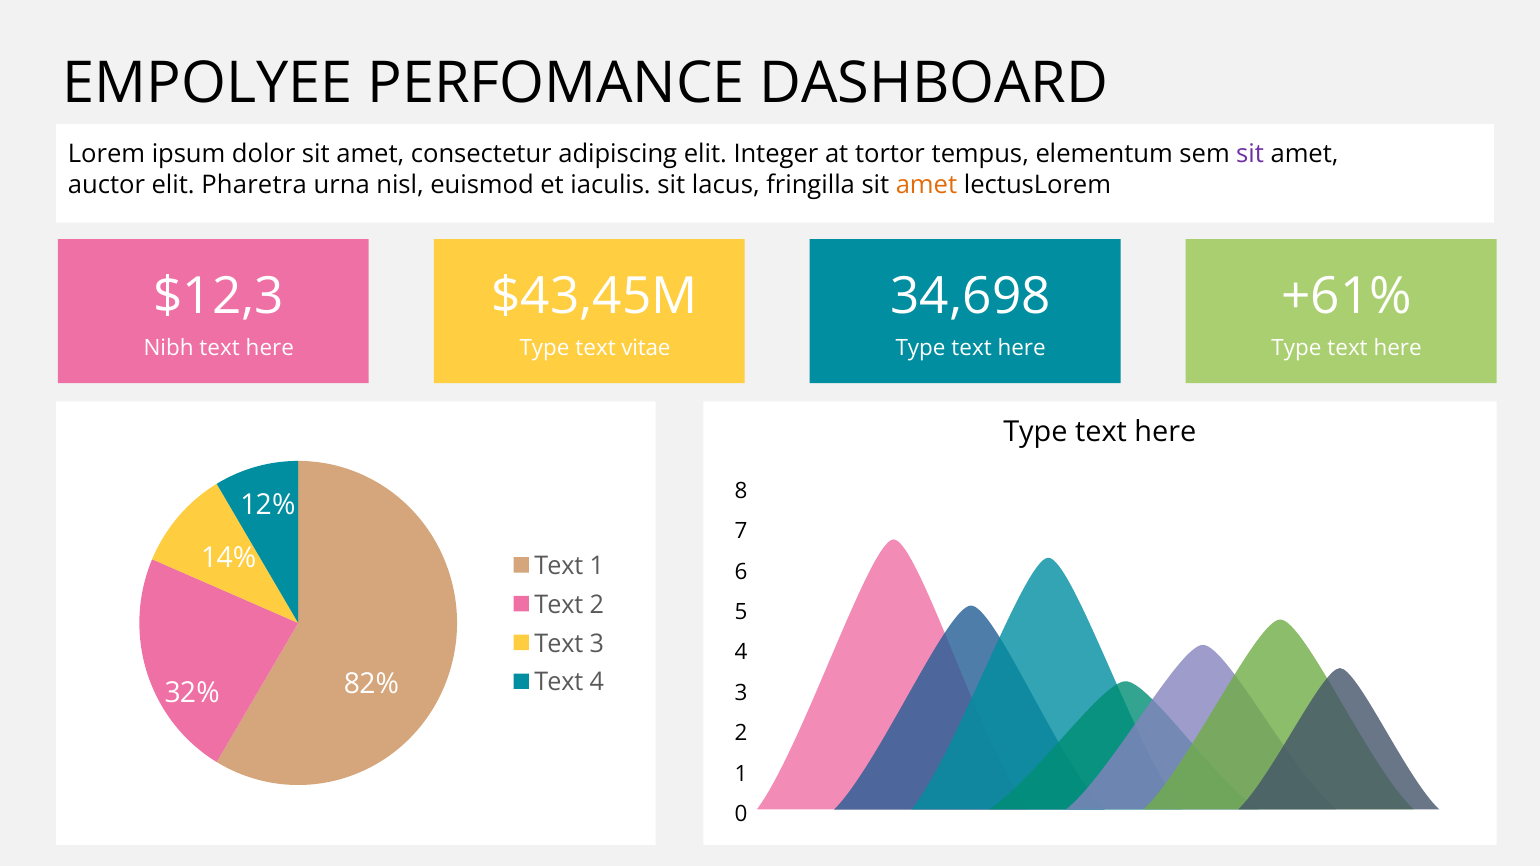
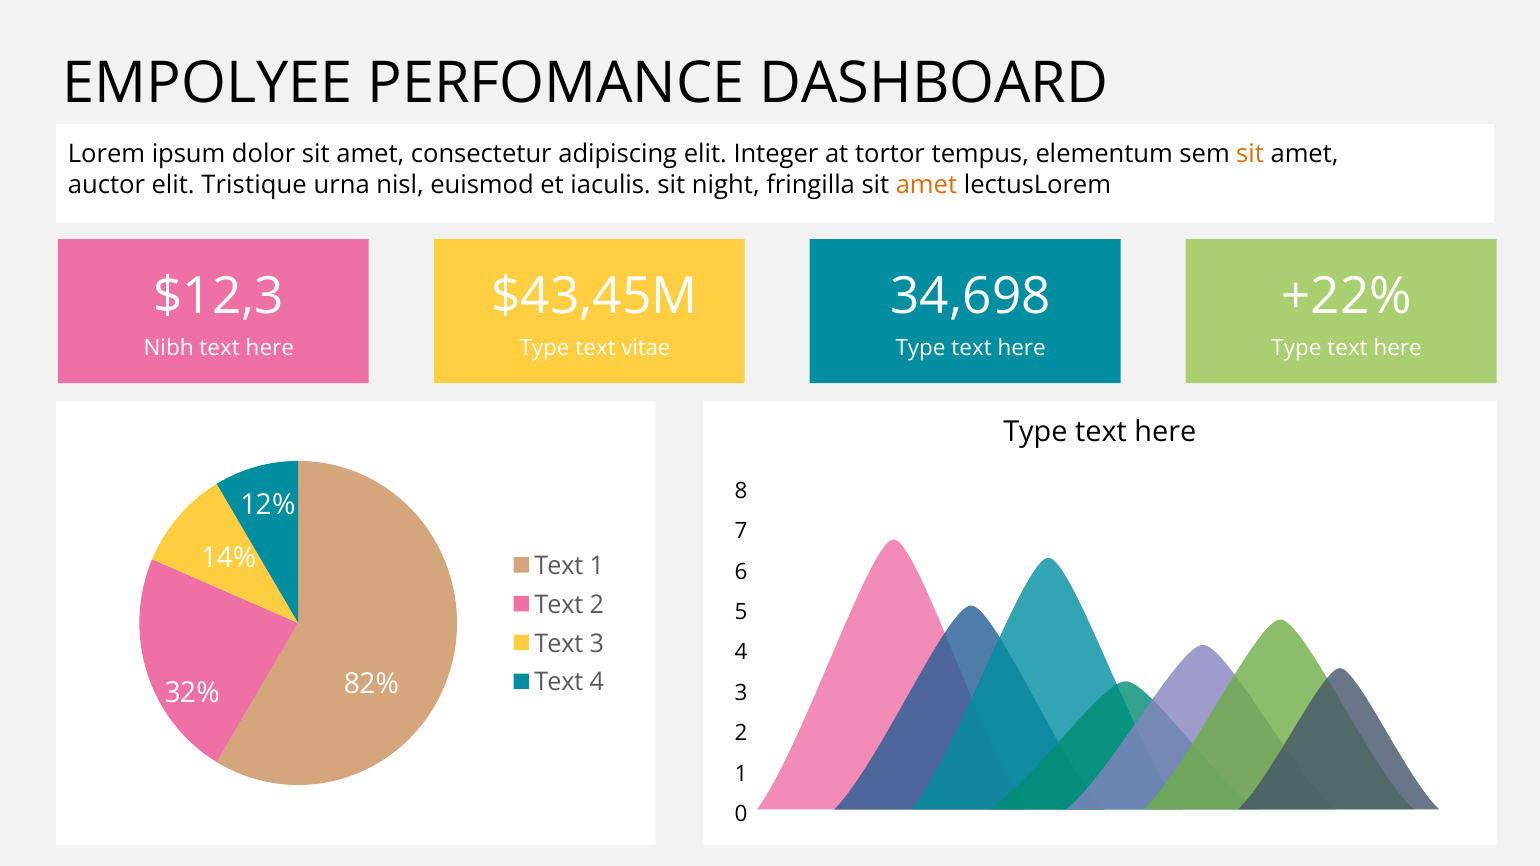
sit at (1250, 154) colour: purple -> orange
Pharetra: Pharetra -> Tristique
lacus: lacus -> night
+61%: +61% -> +22%
